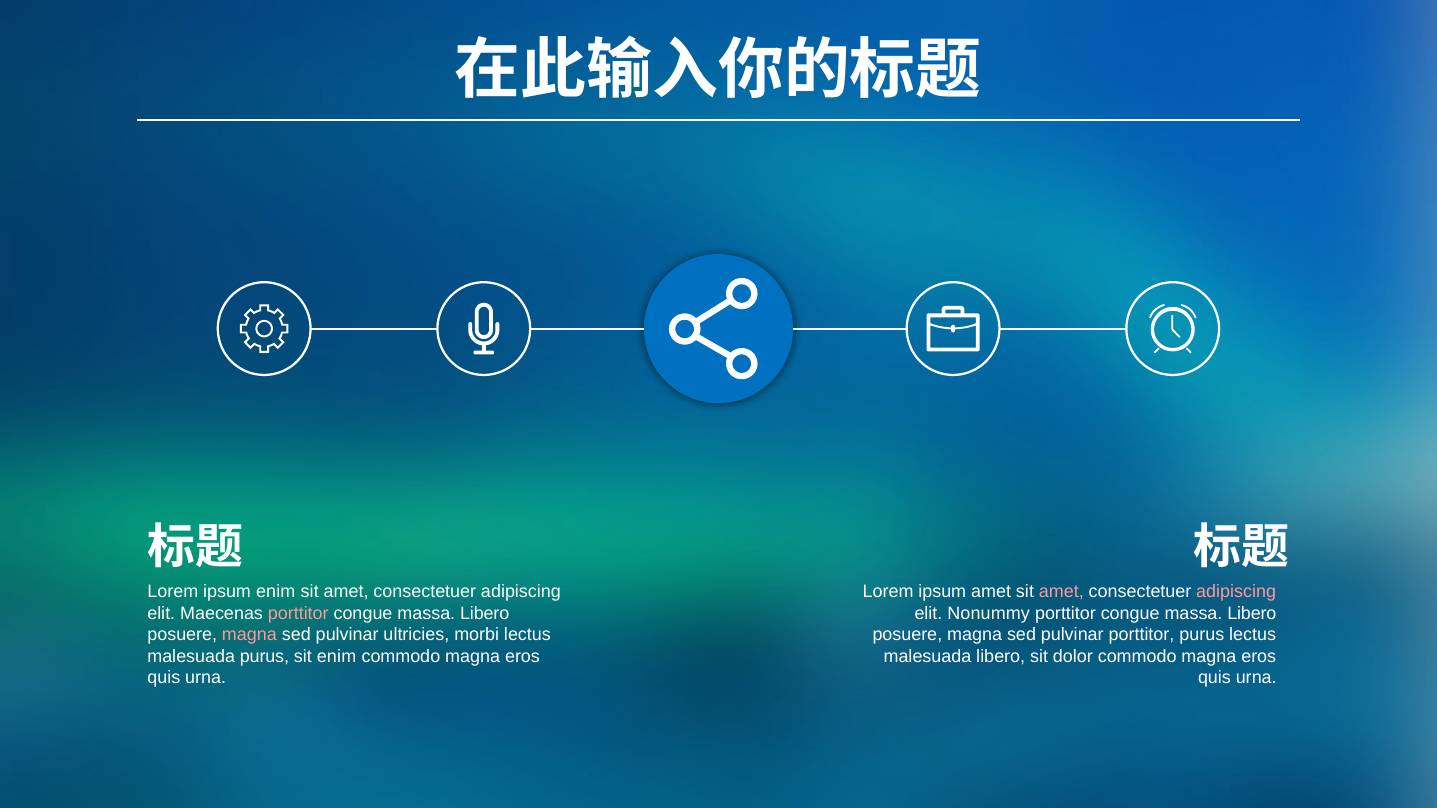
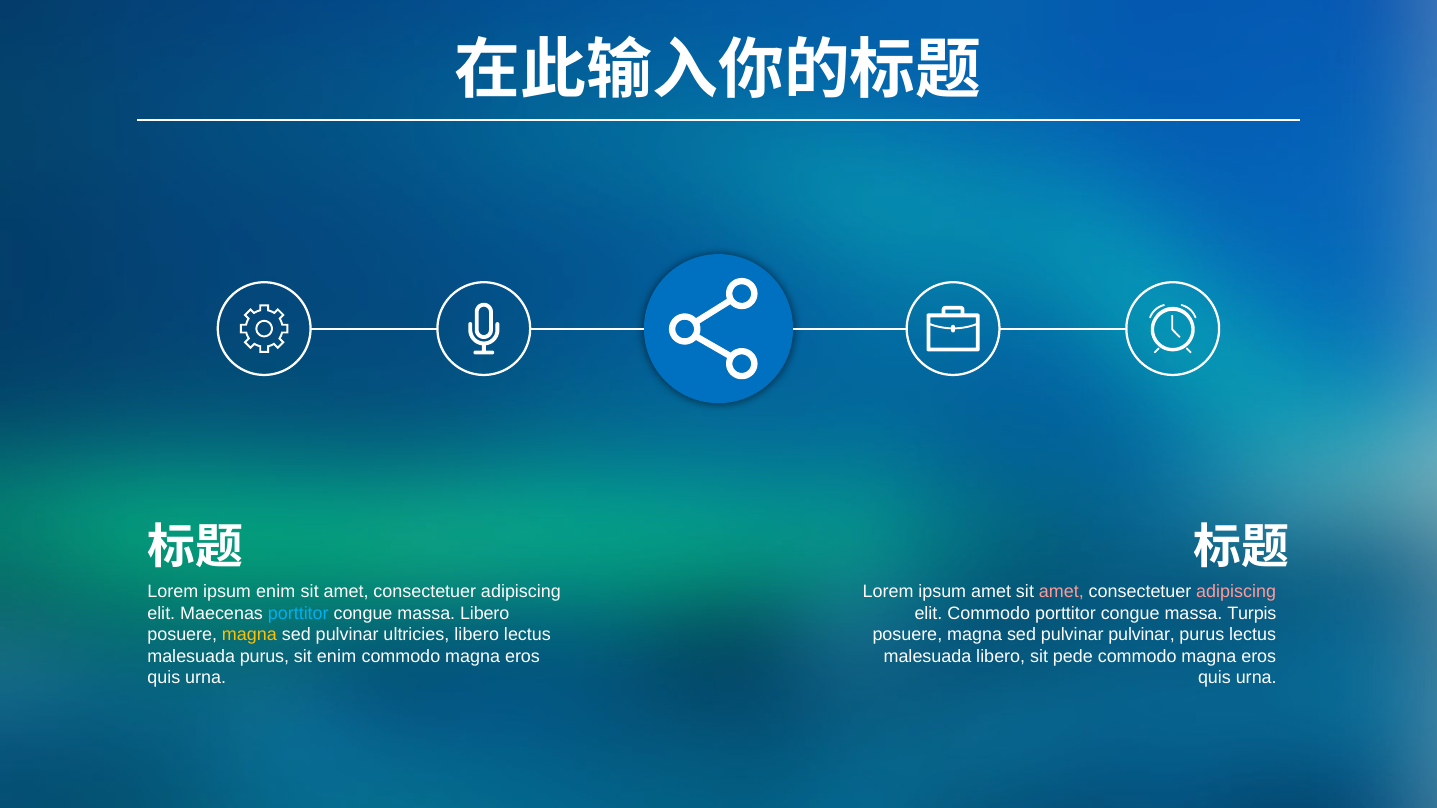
porttitor at (298, 613) colour: pink -> light blue
elit Nonummy: Nonummy -> Commodo
Libero at (1252, 613): Libero -> Turpis
magna at (249, 635) colour: pink -> yellow
ultricies morbi: morbi -> libero
pulvinar porttitor: porttitor -> pulvinar
dolor: dolor -> pede
